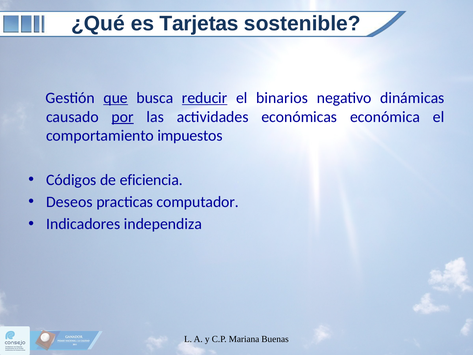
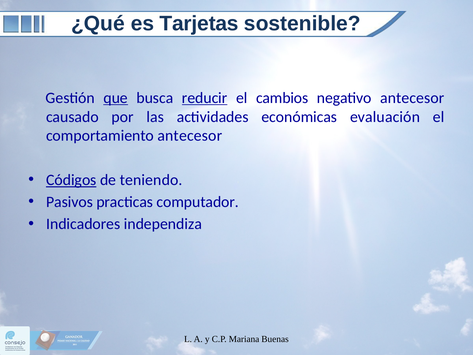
binarios: binarios -> cambios
negativo dinámicas: dinámicas -> antecesor
por underline: present -> none
económica: económica -> evaluación
comportamiento impuestos: impuestos -> antecesor
Códigos underline: none -> present
eficiencia: eficiencia -> teniendo
Deseos: Deseos -> Pasivos
